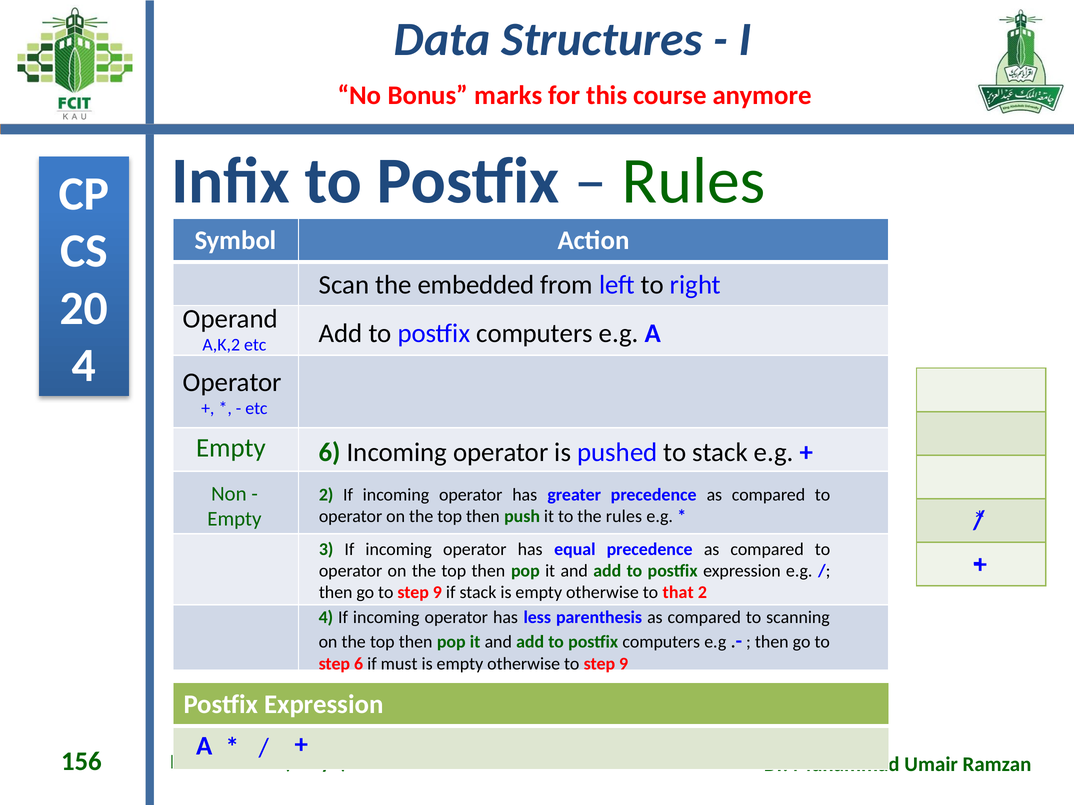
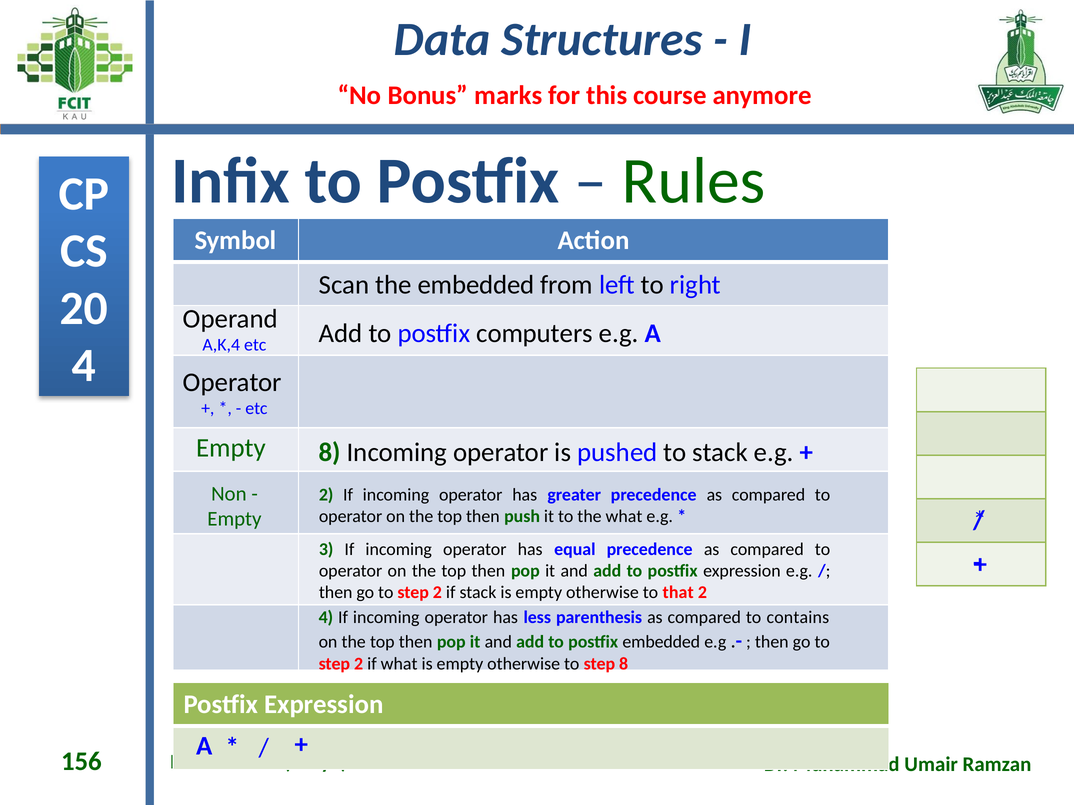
A,K,2: A,K,2 -> A,K,4
Empty 6: 6 -> 8
the rules: rules -> what
9 at (437, 593): 9 -> 2
scanning: scanning -> contains
computers at (661, 642): computers -> embedded
6 at (359, 664): 6 -> 2
if must: must -> what
otherwise to step 9: 9 -> 8
